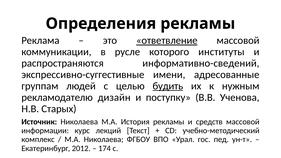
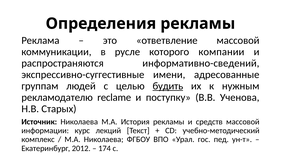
ответвление underline: present -> none
институты: институты -> компании
дизайн: дизайн -> reclame
